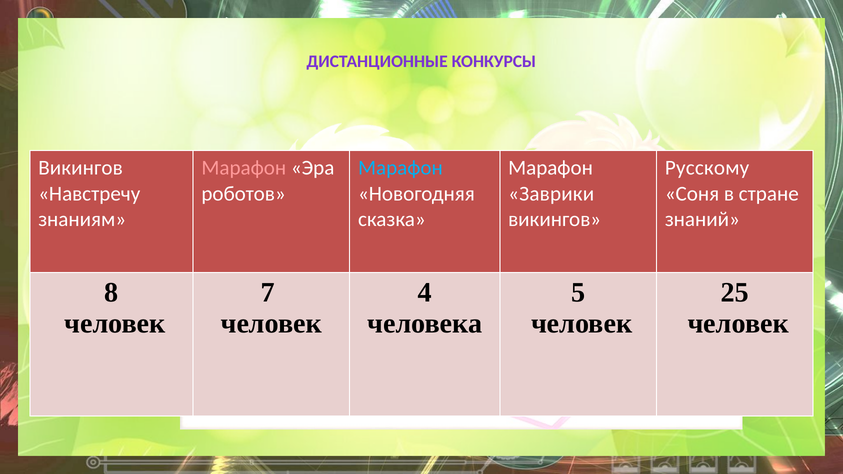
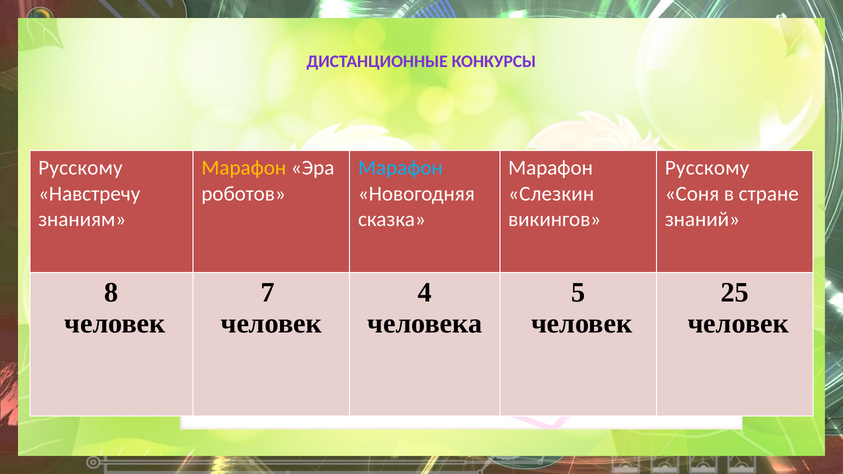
Викингов at (81, 168): Викингов -> Русскому
Марафон at (244, 168) colour: pink -> yellow
Заврики: Заврики -> Слезкин
